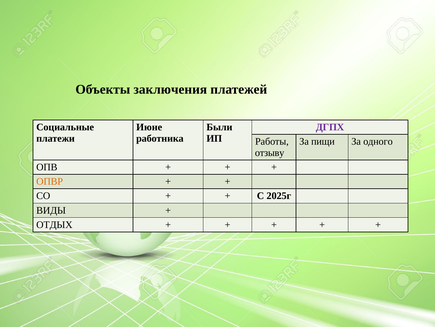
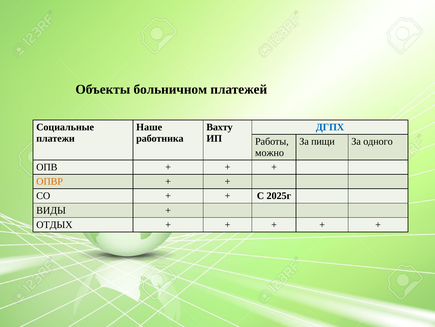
заключения: заключения -> больничном
Июне: Июне -> Наше
Были: Были -> Вахту
ДГПХ colour: purple -> blue
отзыву: отзыву -> можно
